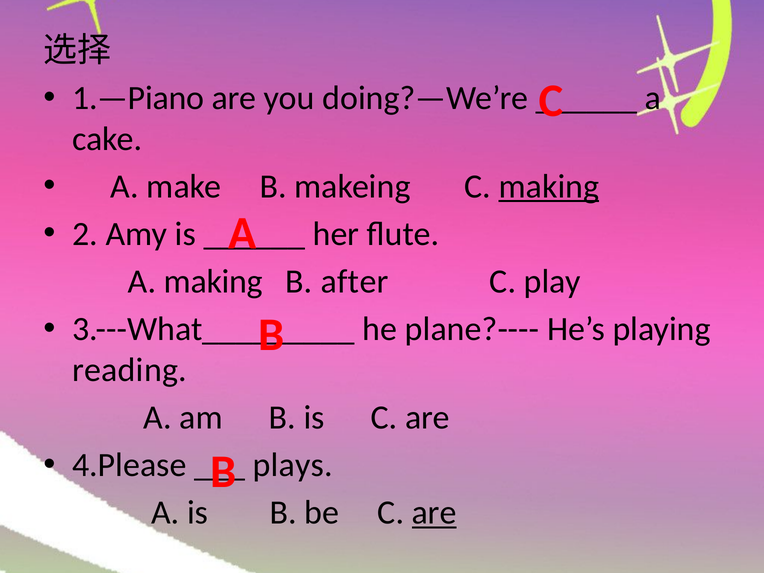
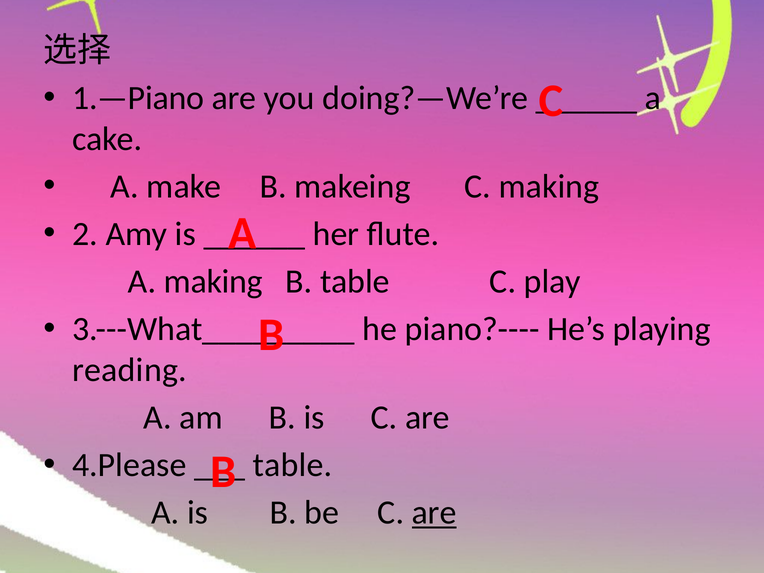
making at (549, 186) underline: present -> none
B after: after -> table
plane?----: plane?---- -> piano?----
plays at (293, 465): plays -> table
